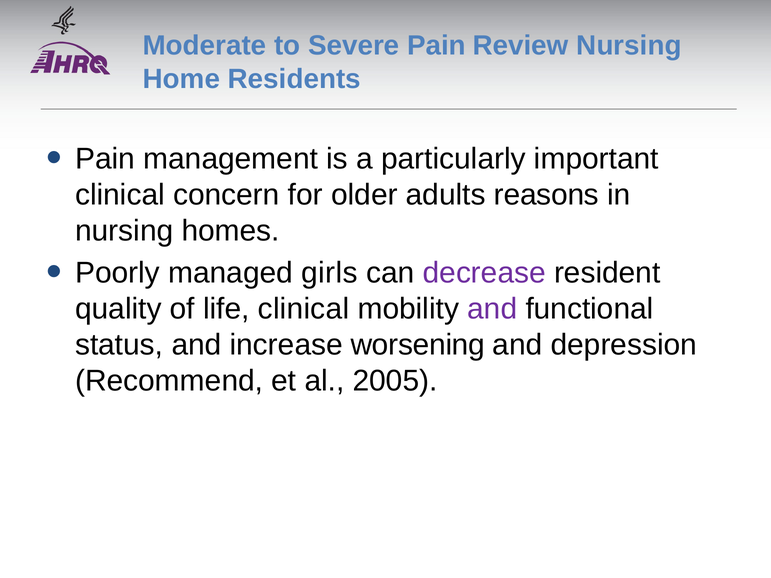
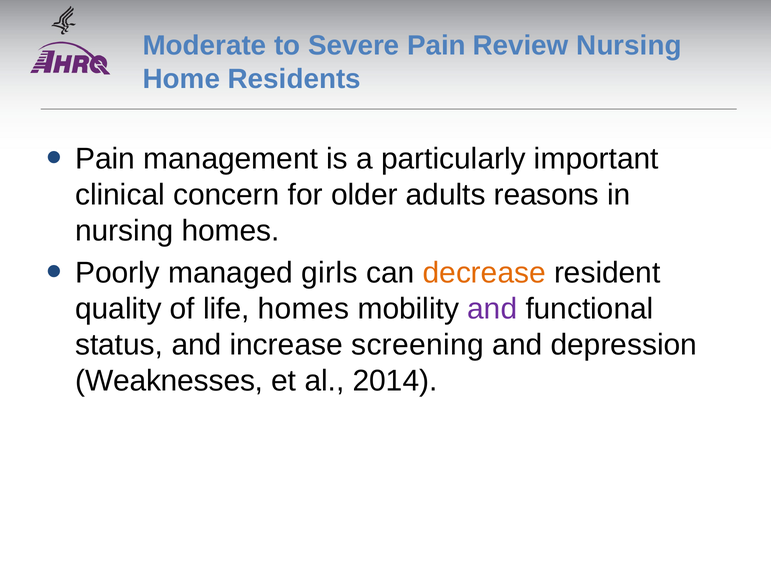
decrease colour: purple -> orange
life clinical: clinical -> homes
worsening: worsening -> screening
Recommend: Recommend -> Weaknesses
2005: 2005 -> 2014
